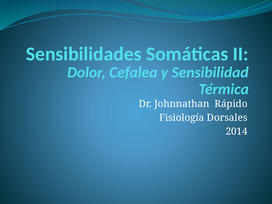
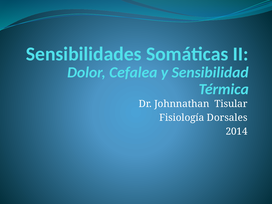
Rápido: Rápido -> Tisular
